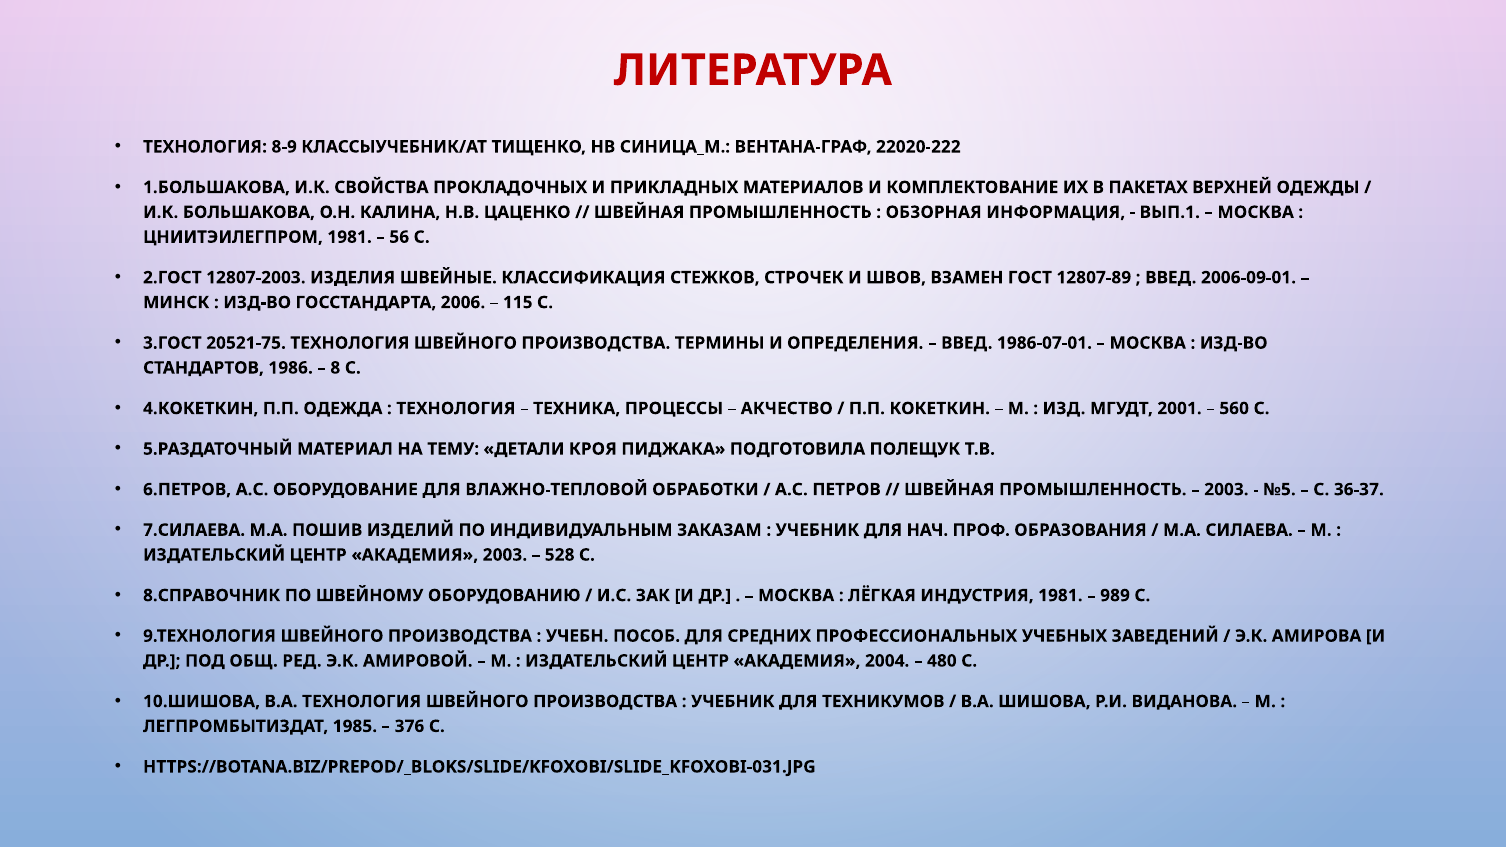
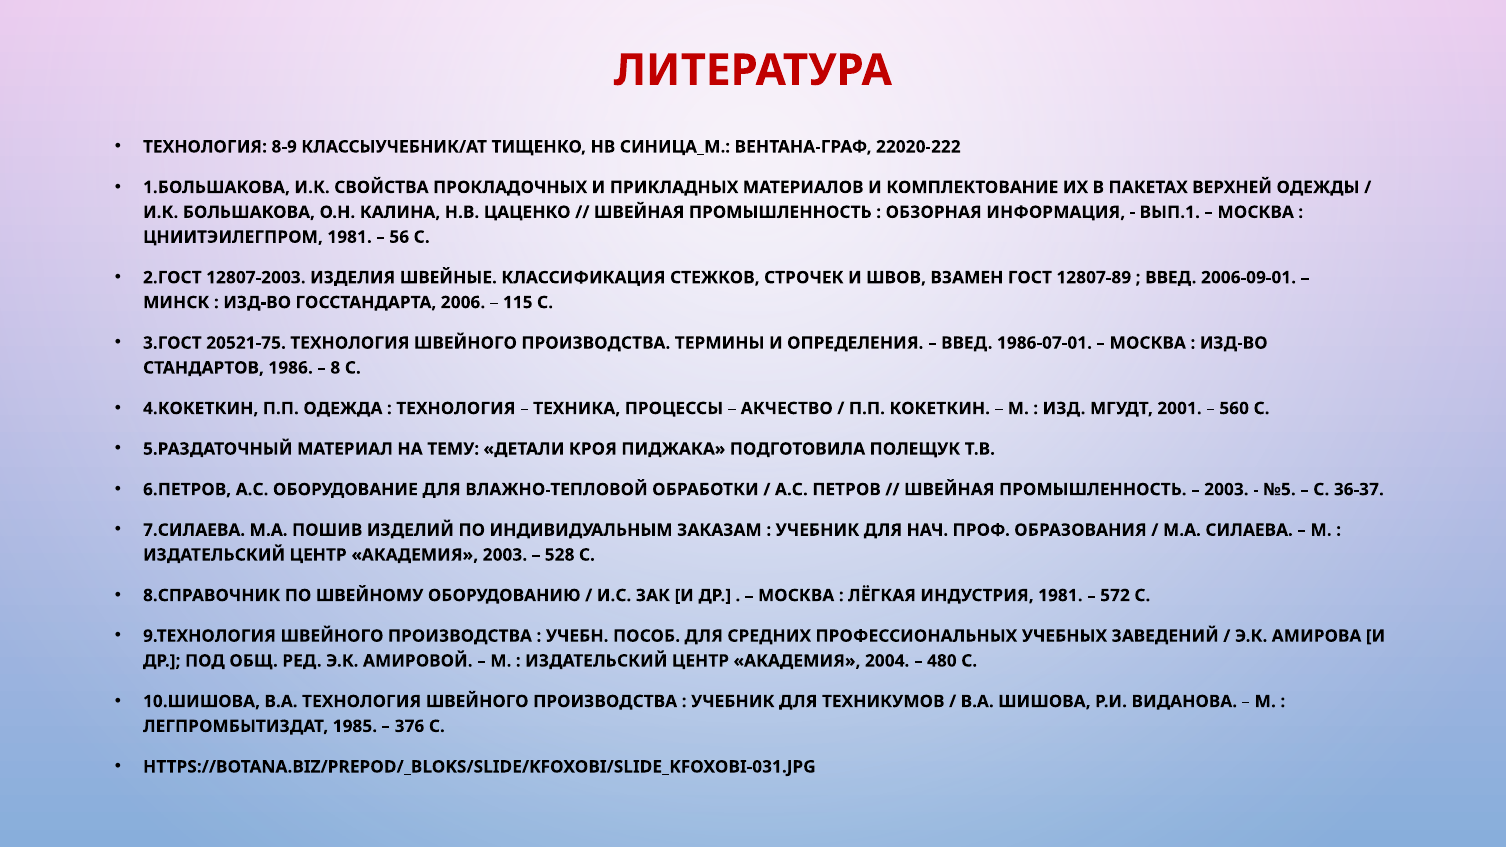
989: 989 -> 572
